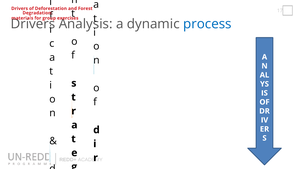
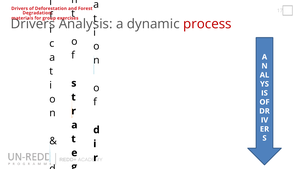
process colour: blue -> red
